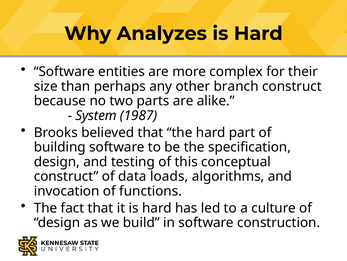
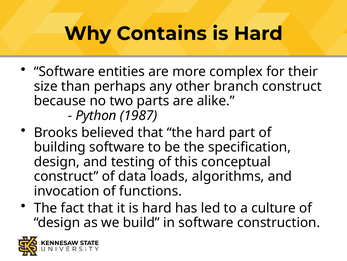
Analyzes: Analyzes -> Contains
System: System -> Python
